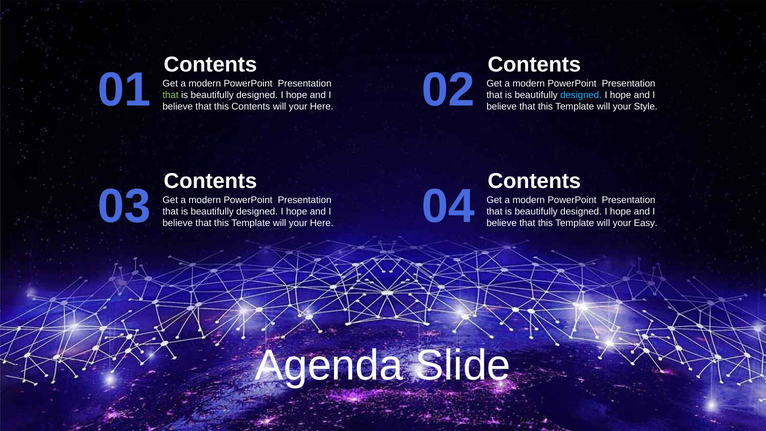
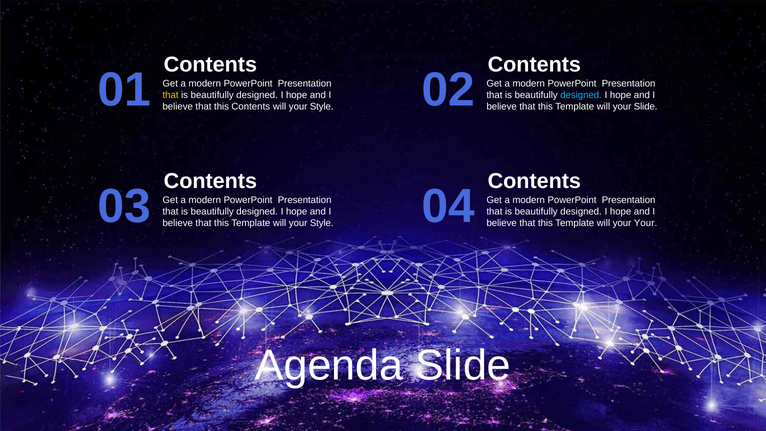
that at (171, 95) colour: light green -> yellow
Here at (322, 106): Here -> Style
your Style: Style -> Slide
Template will your Here: Here -> Style
your Easy: Easy -> Your
